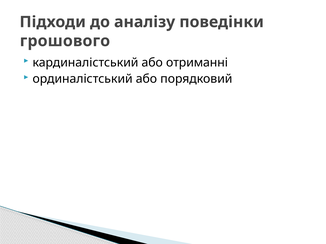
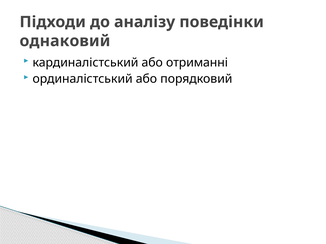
грошового: грошового -> однаковий
